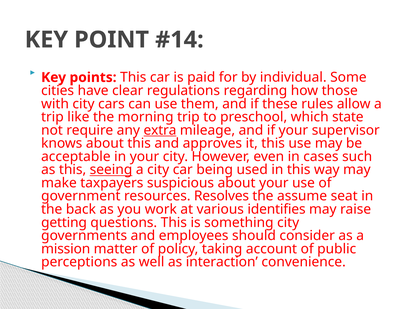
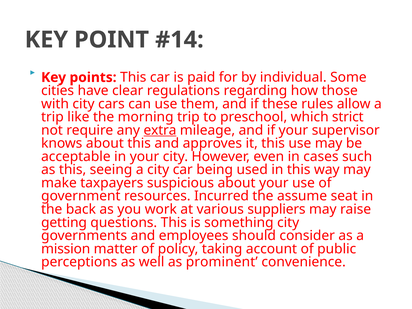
state: state -> strict
seeing underline: present -> none
Resolves: Resolves -> Incurred
identifies: identifies -> suppliers
interaction: interaction -> prominent
